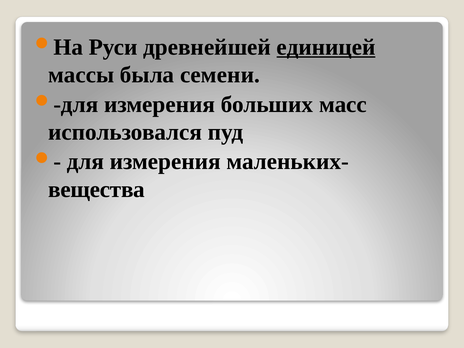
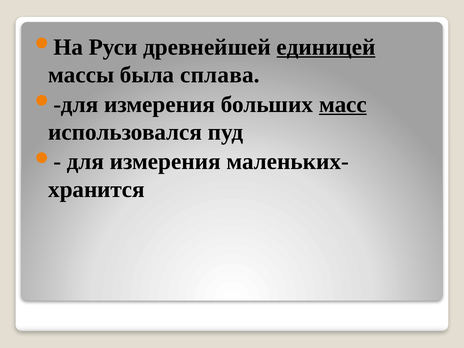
семени: семени -> сплава
масс underline: none -> present
вещества: вещества -> хранится
